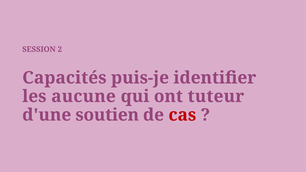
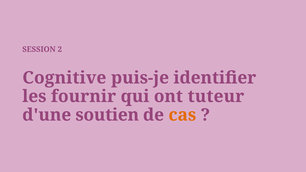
Capacités: Capacités -> Cognitive
aucune: aucune -> fournir
cas colour: red -> orange
